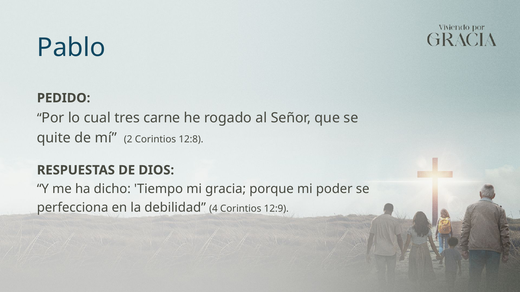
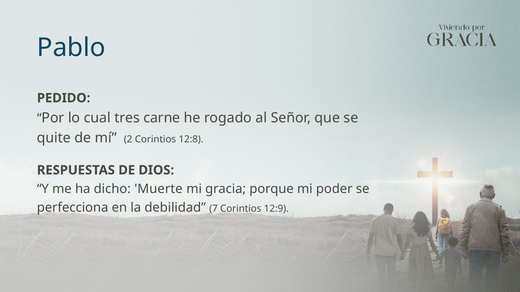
Tiempo: Tiempo -> Muerte
4: 4 -> 7
